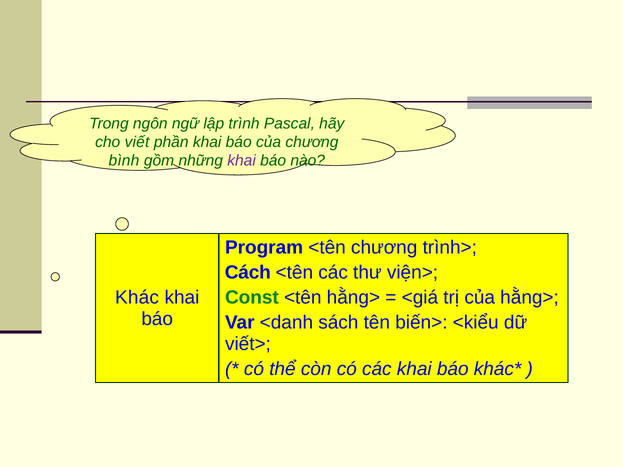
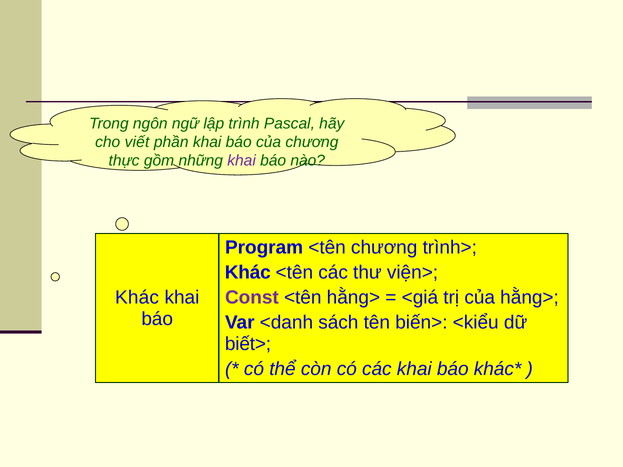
bình: bình -> thực
Cách at (248, 273): Cách -> Khác
Const colour: green -> purple
viết>: viết> -> biết>
